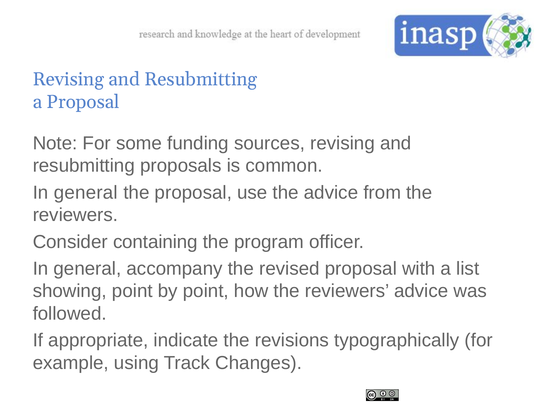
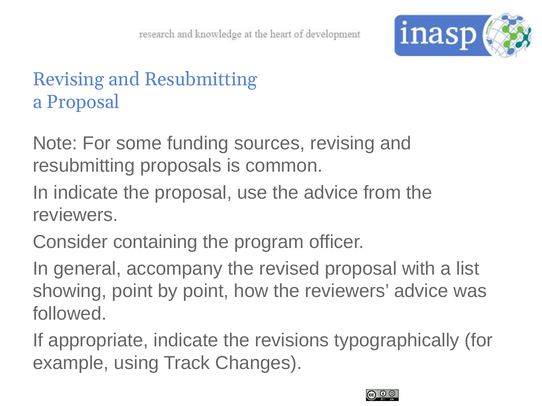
general at (86, 193): general -> indicate
